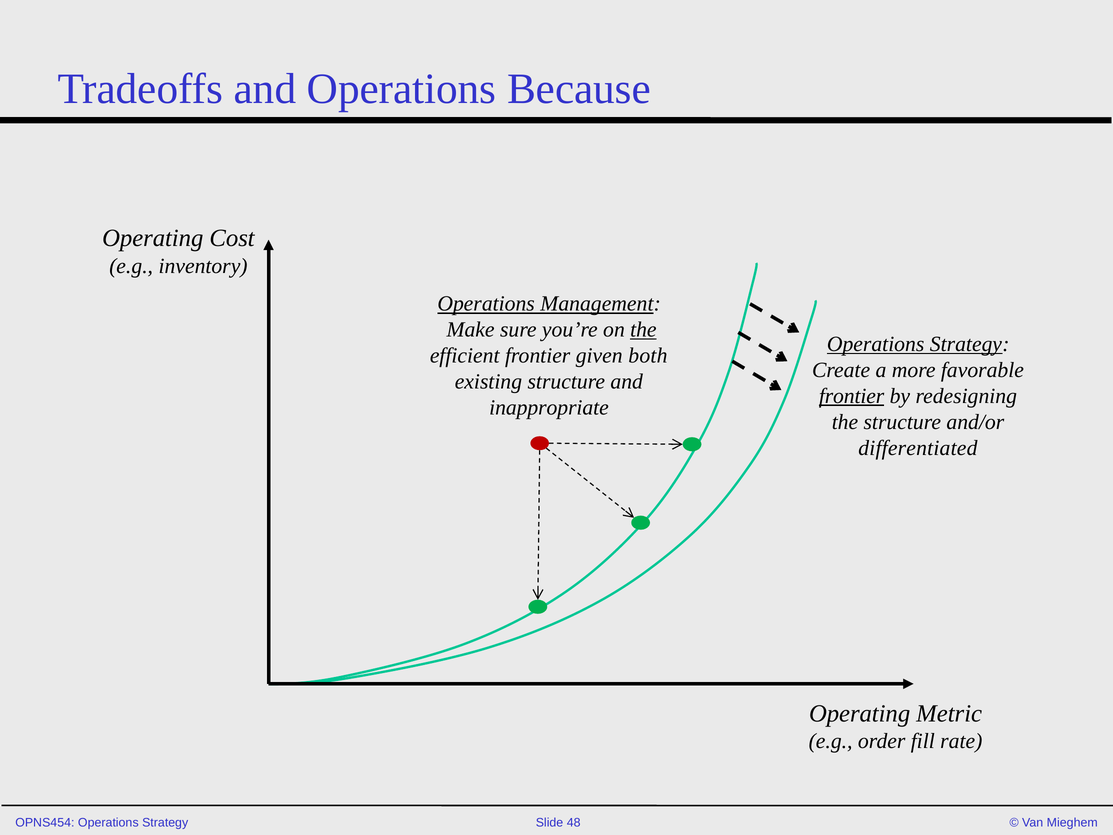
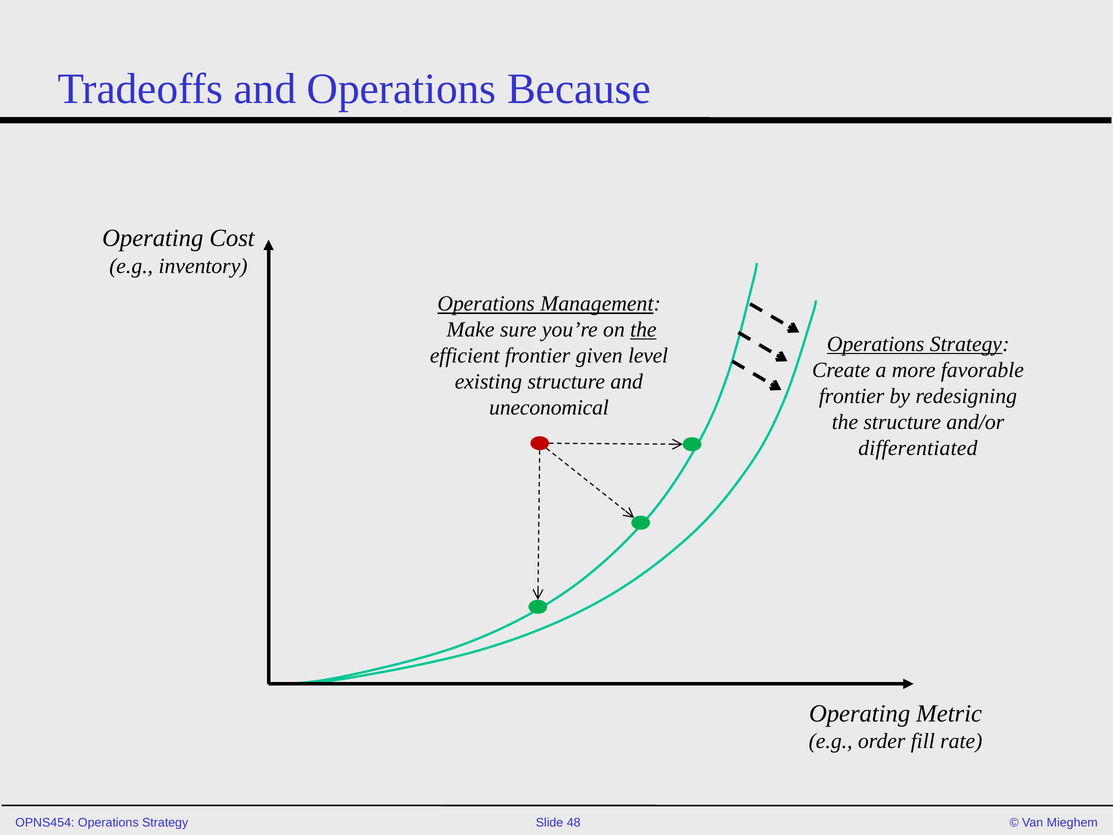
both: both -> level
frontier at (852, 396) underline: present -> none
inappropriate: inappropriate -> uneconomical
